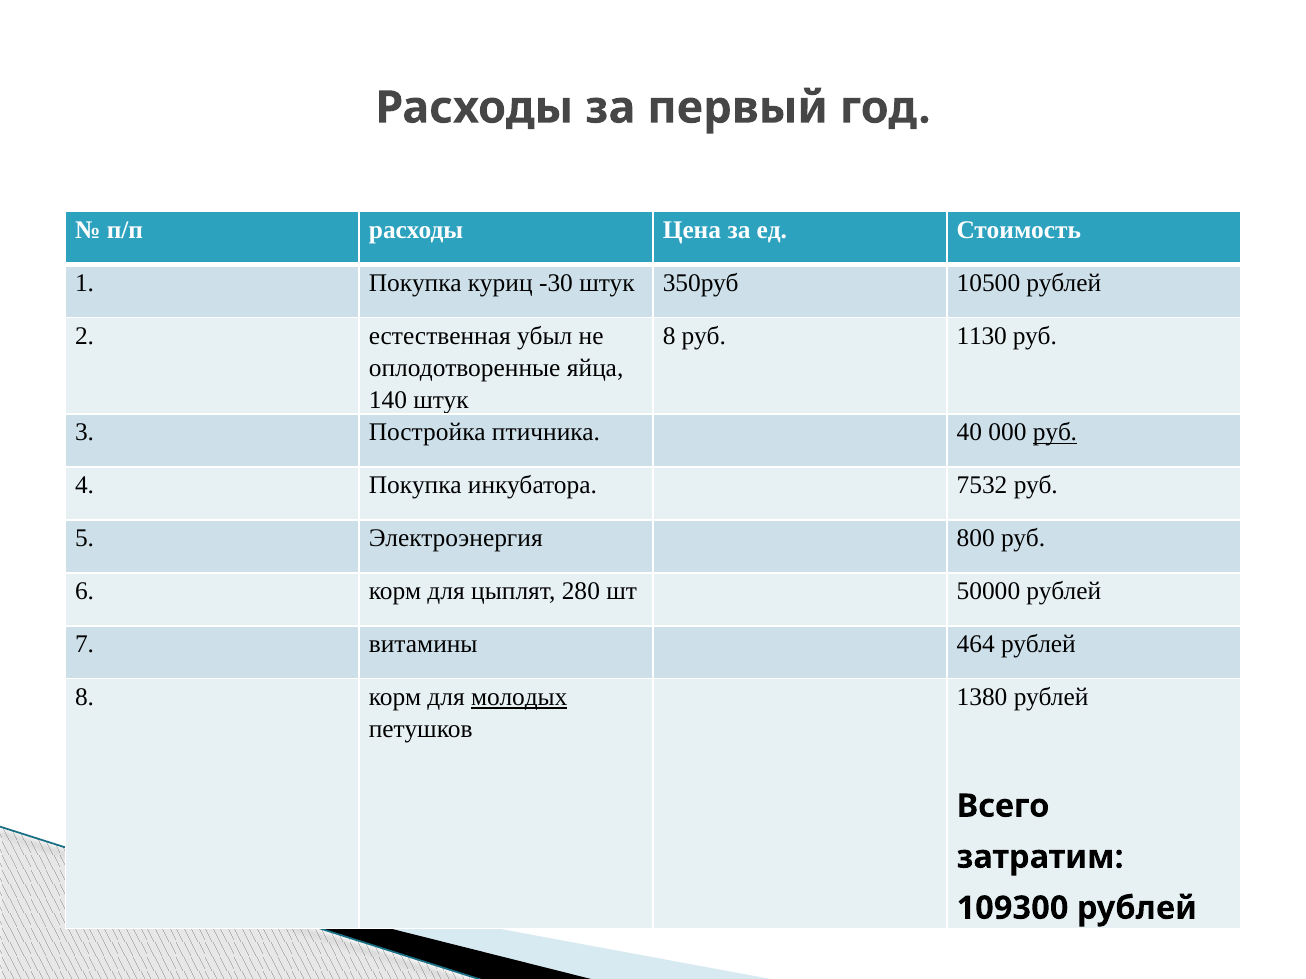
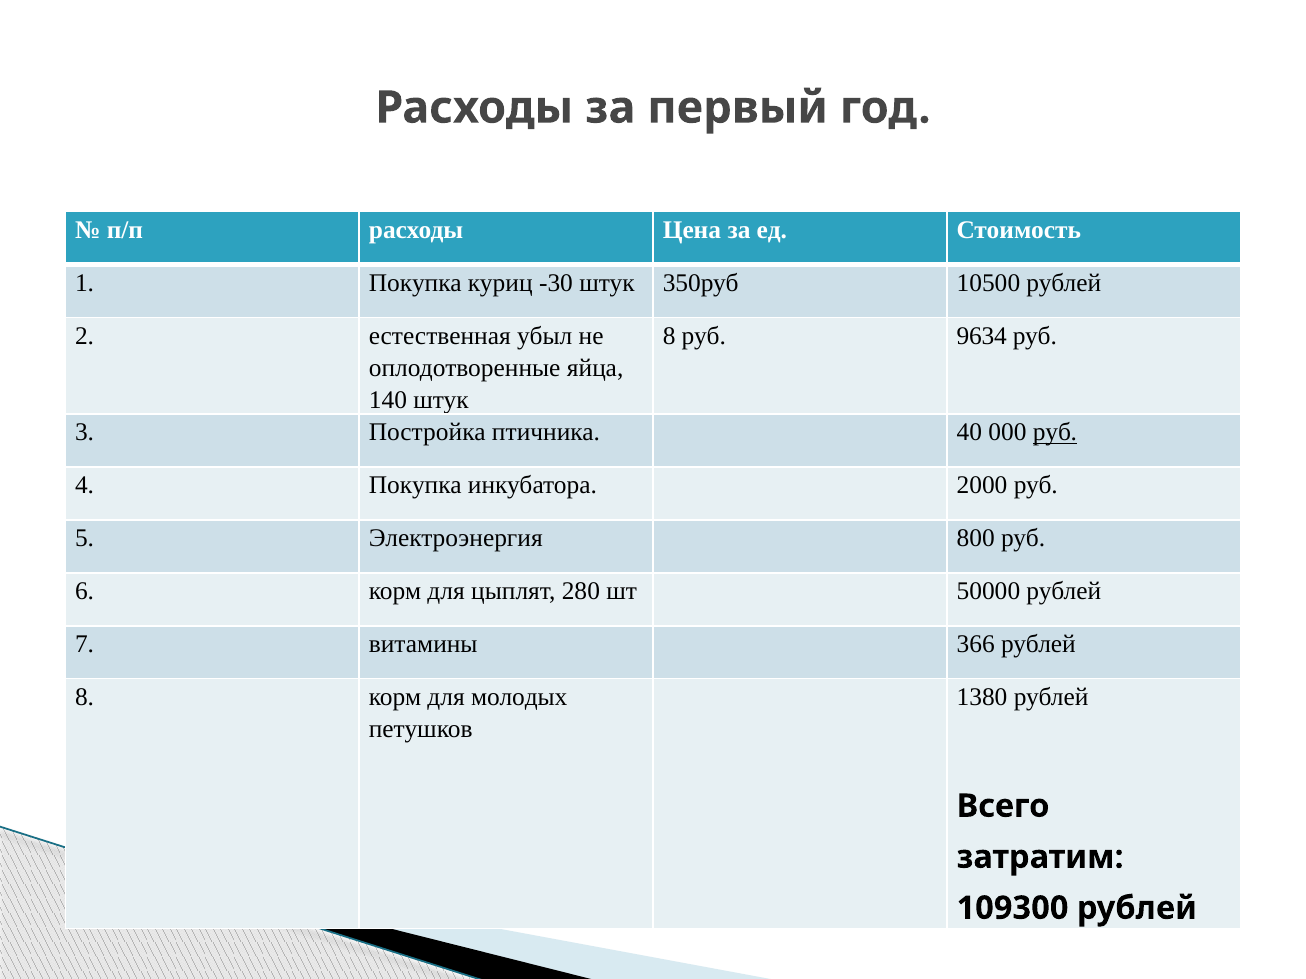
1130: 1130 -> 9634
7532: 7532 -> 2000
464: 464 -> 366
молодых underline: present -> none
